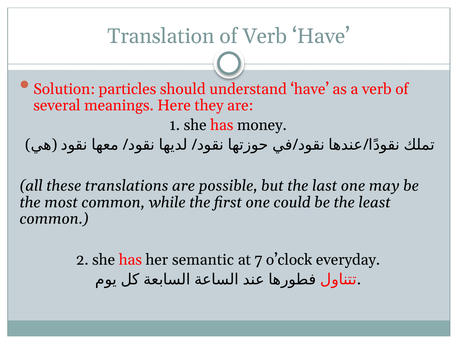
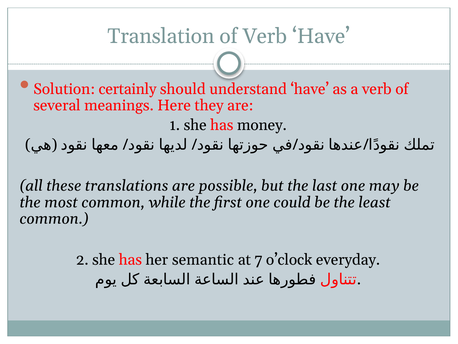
particles: particles -> certainly
